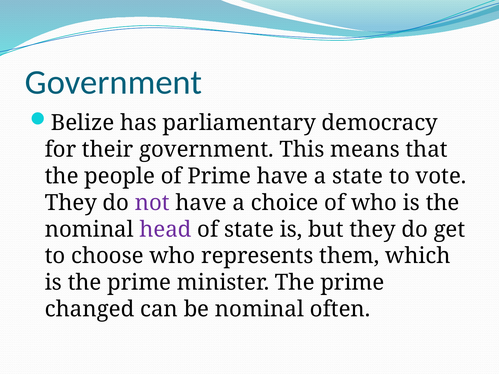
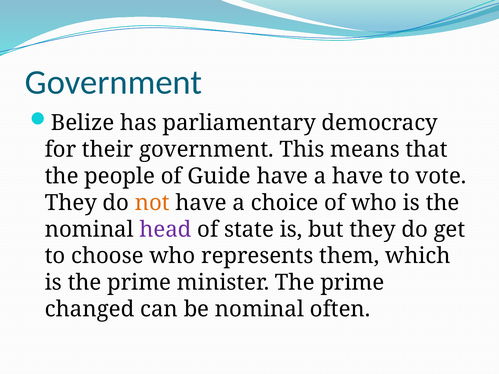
of Prime: Prime -> Guide
a state: state -> have
not colour: purple -> orange
